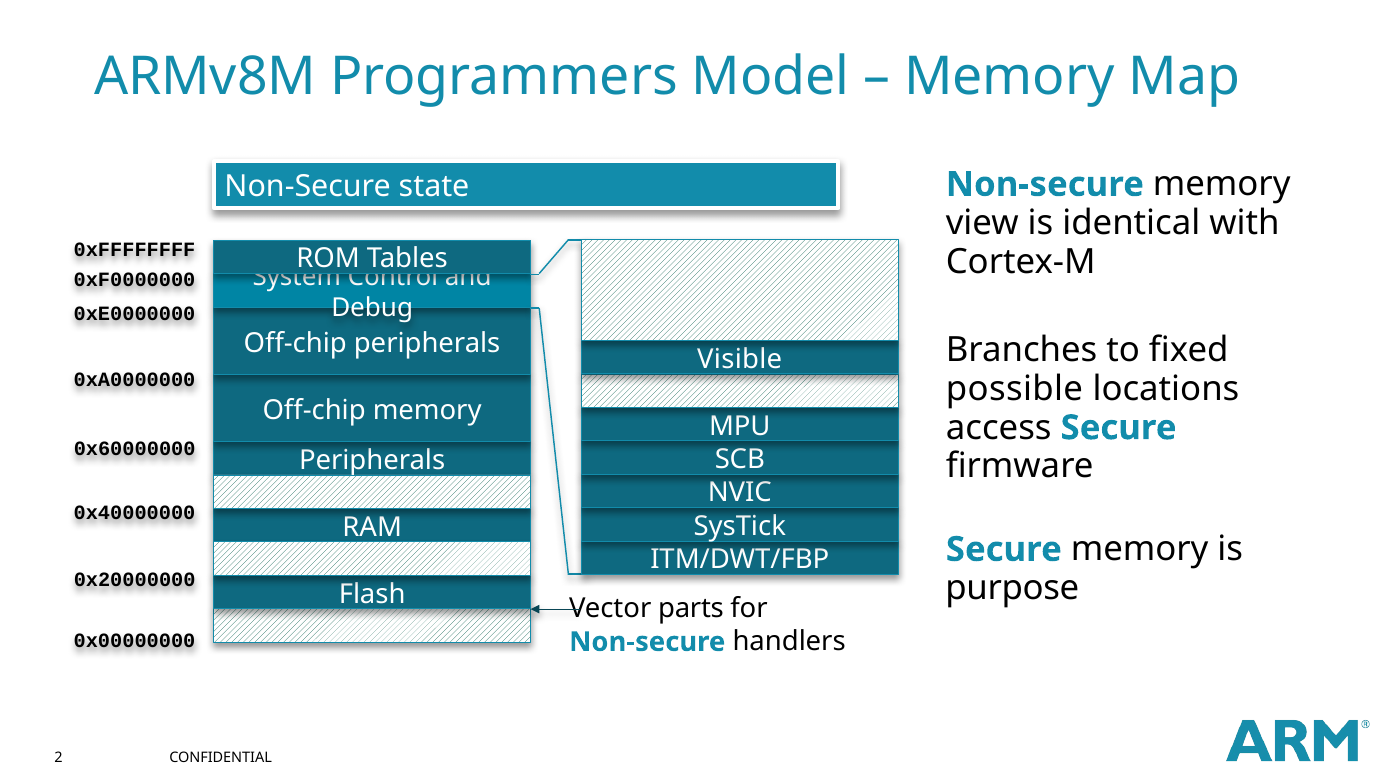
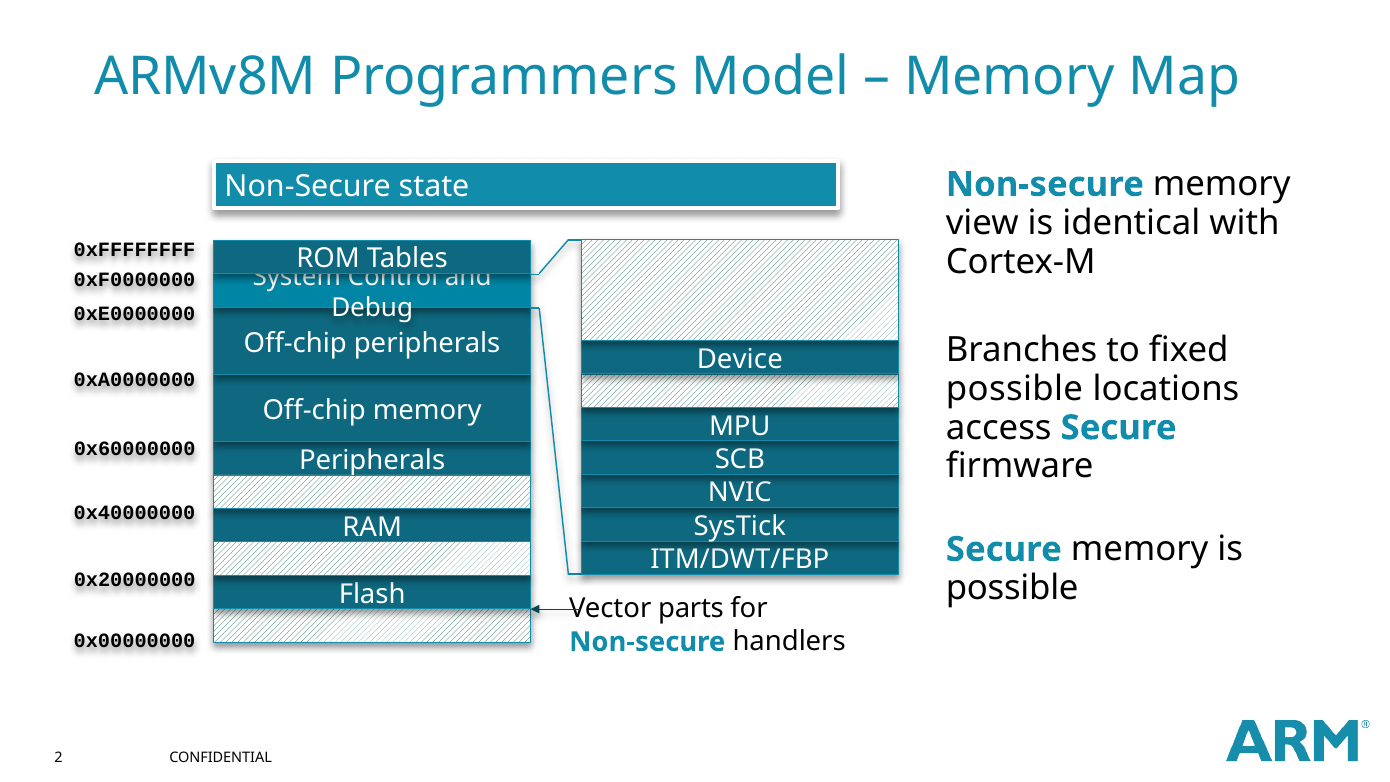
Visible: Visible -> Device
purpose at (1012, 588): purpose -> possible
